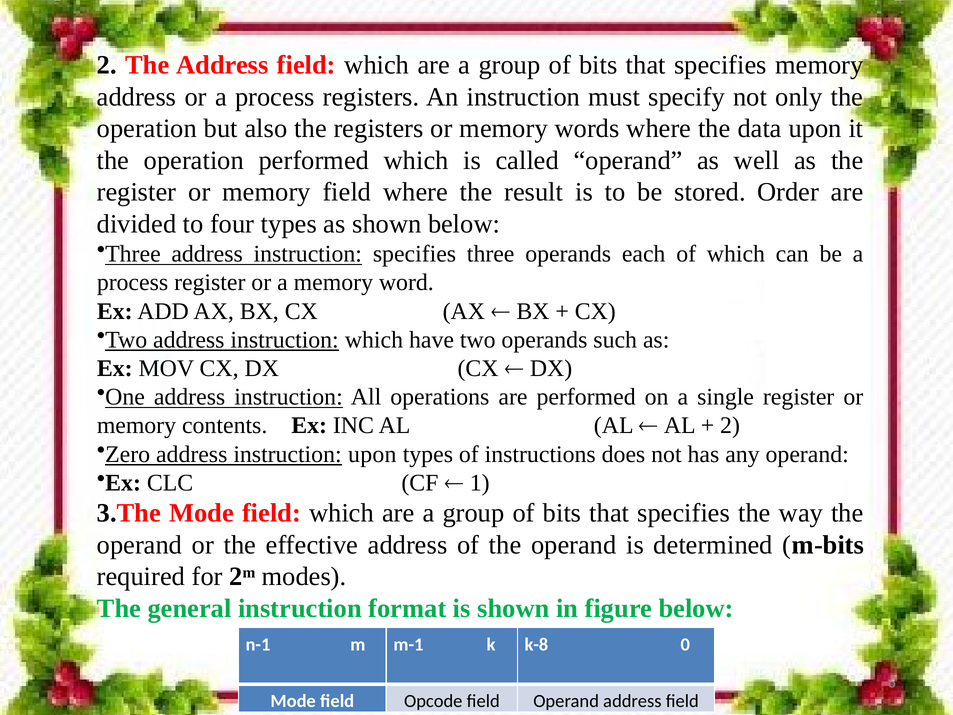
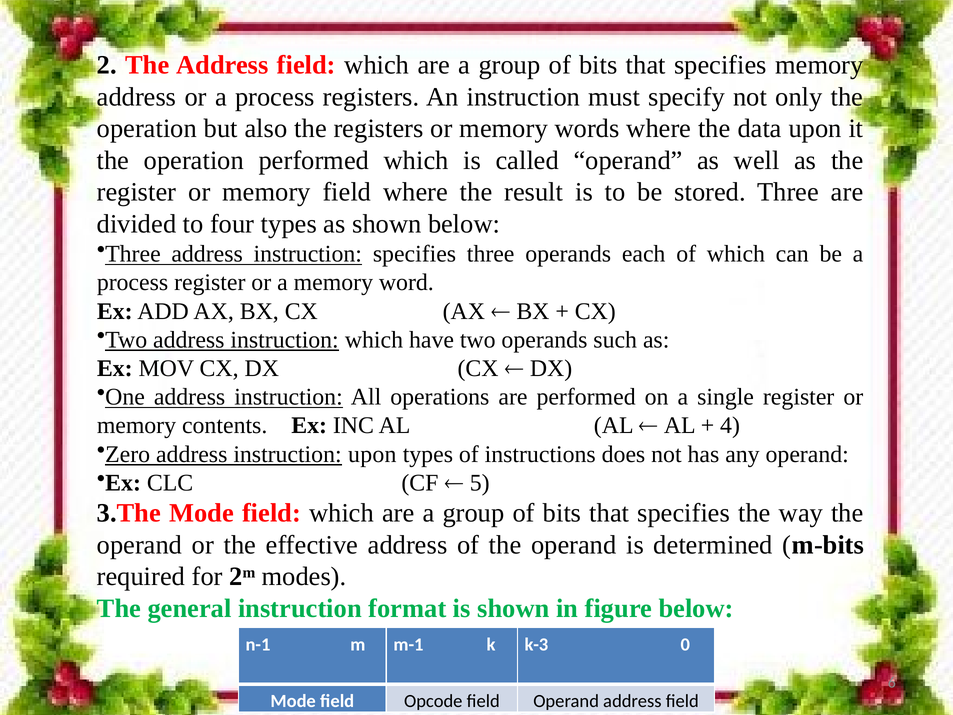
stored Order: Order -> Three
2 at (730, 425): 2 -> 4
1: 1 -> 5
k-8: k-8 -> k-3
